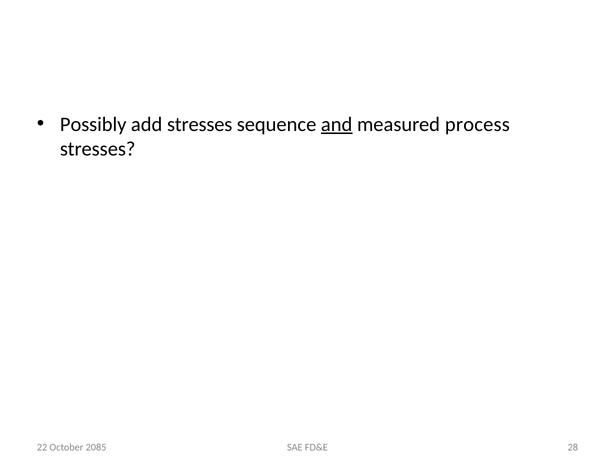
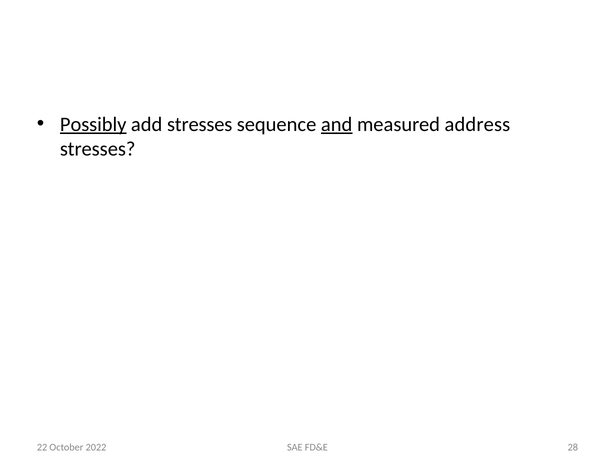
Possibly underline: none -> present
process: process -> address
2085: 2085 -> 2022
